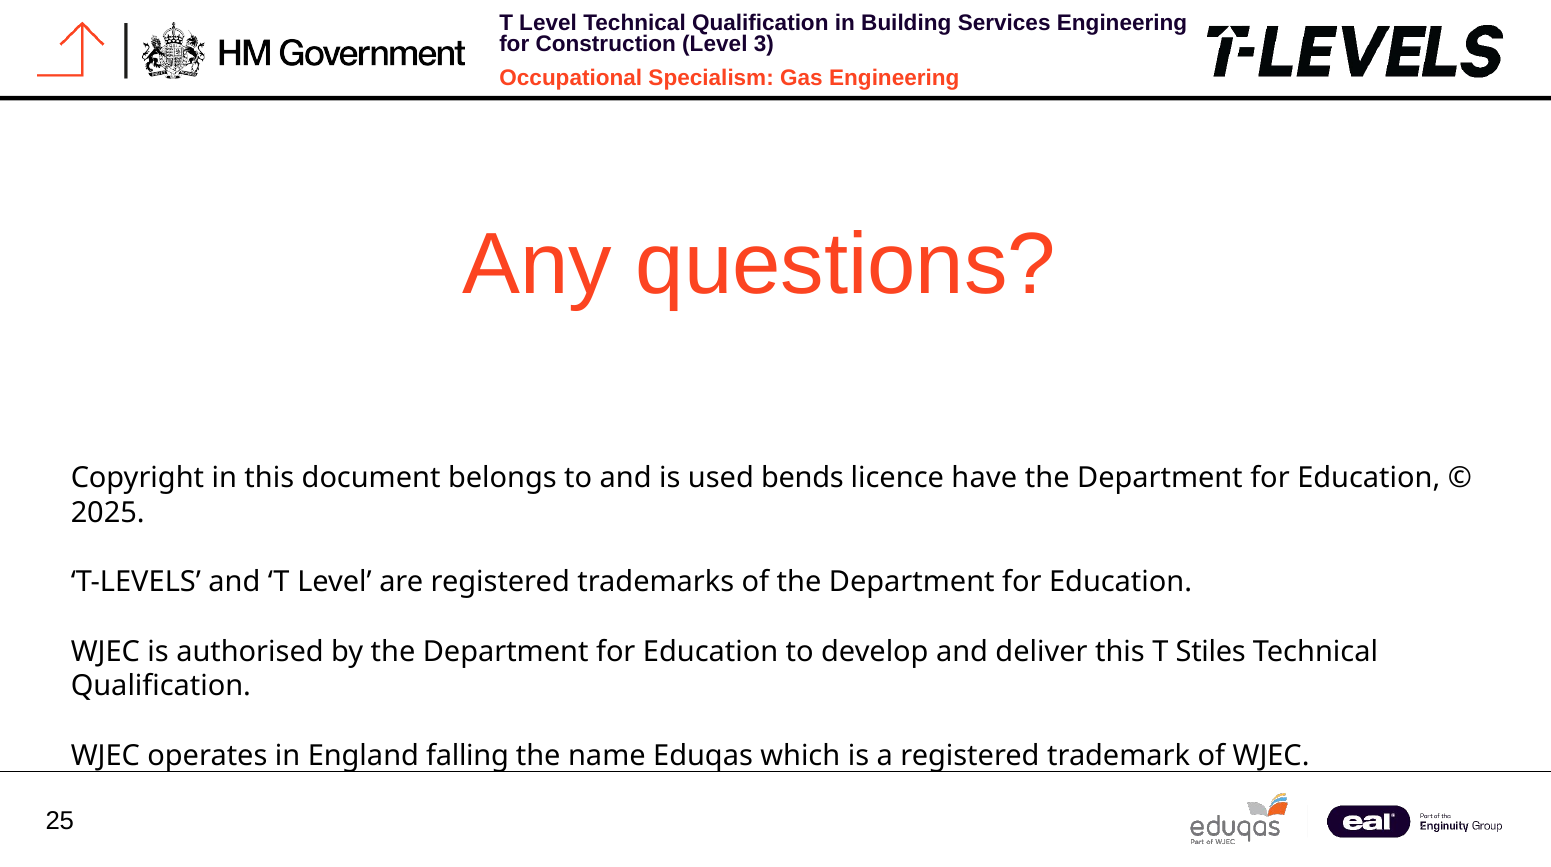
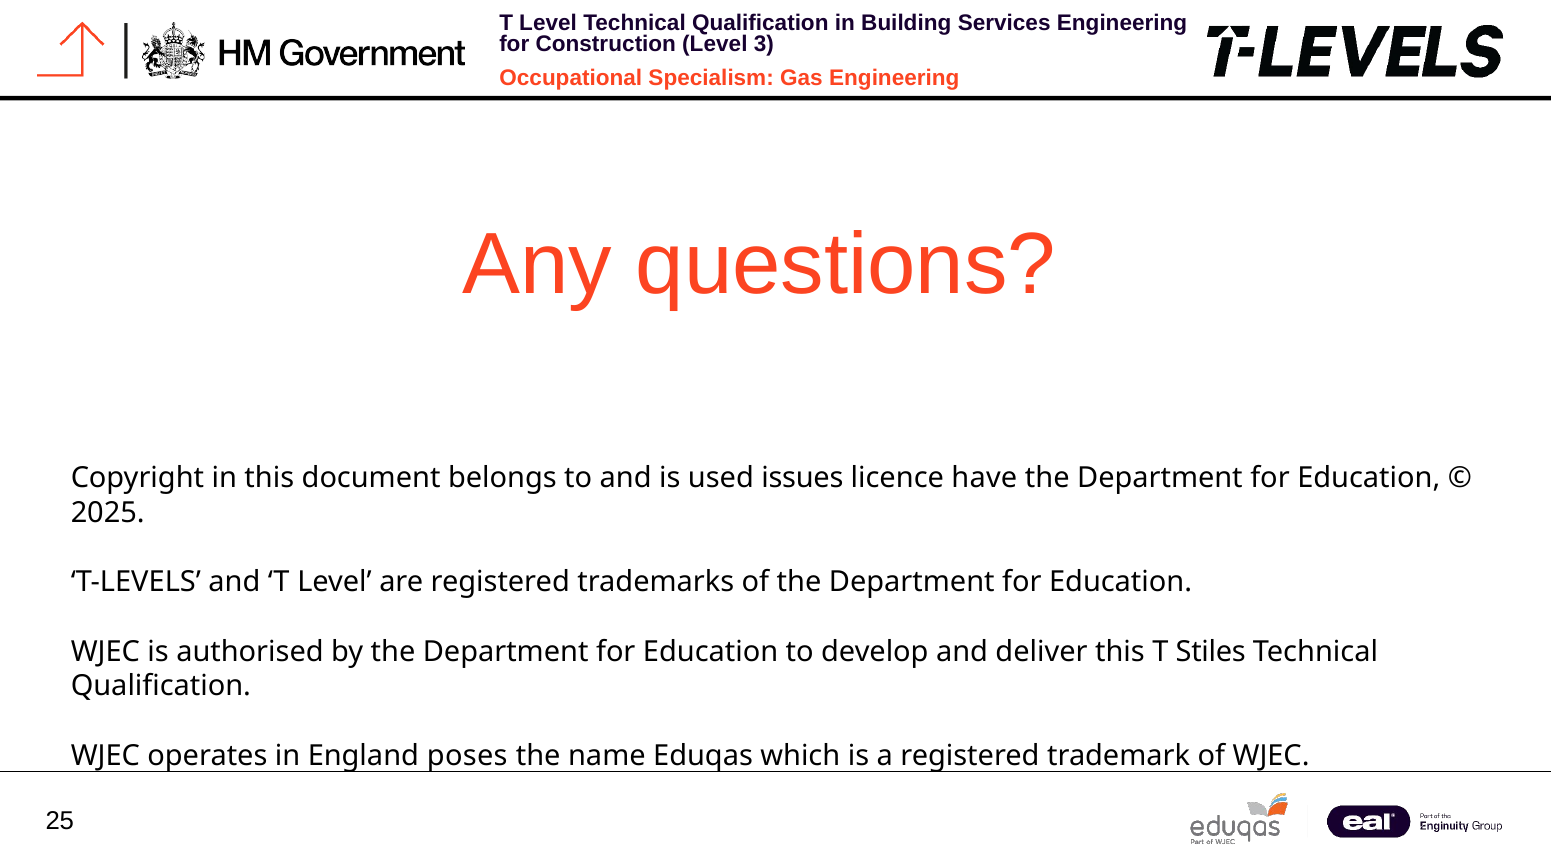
bends: bends -> issues
falling: falling -> poses
